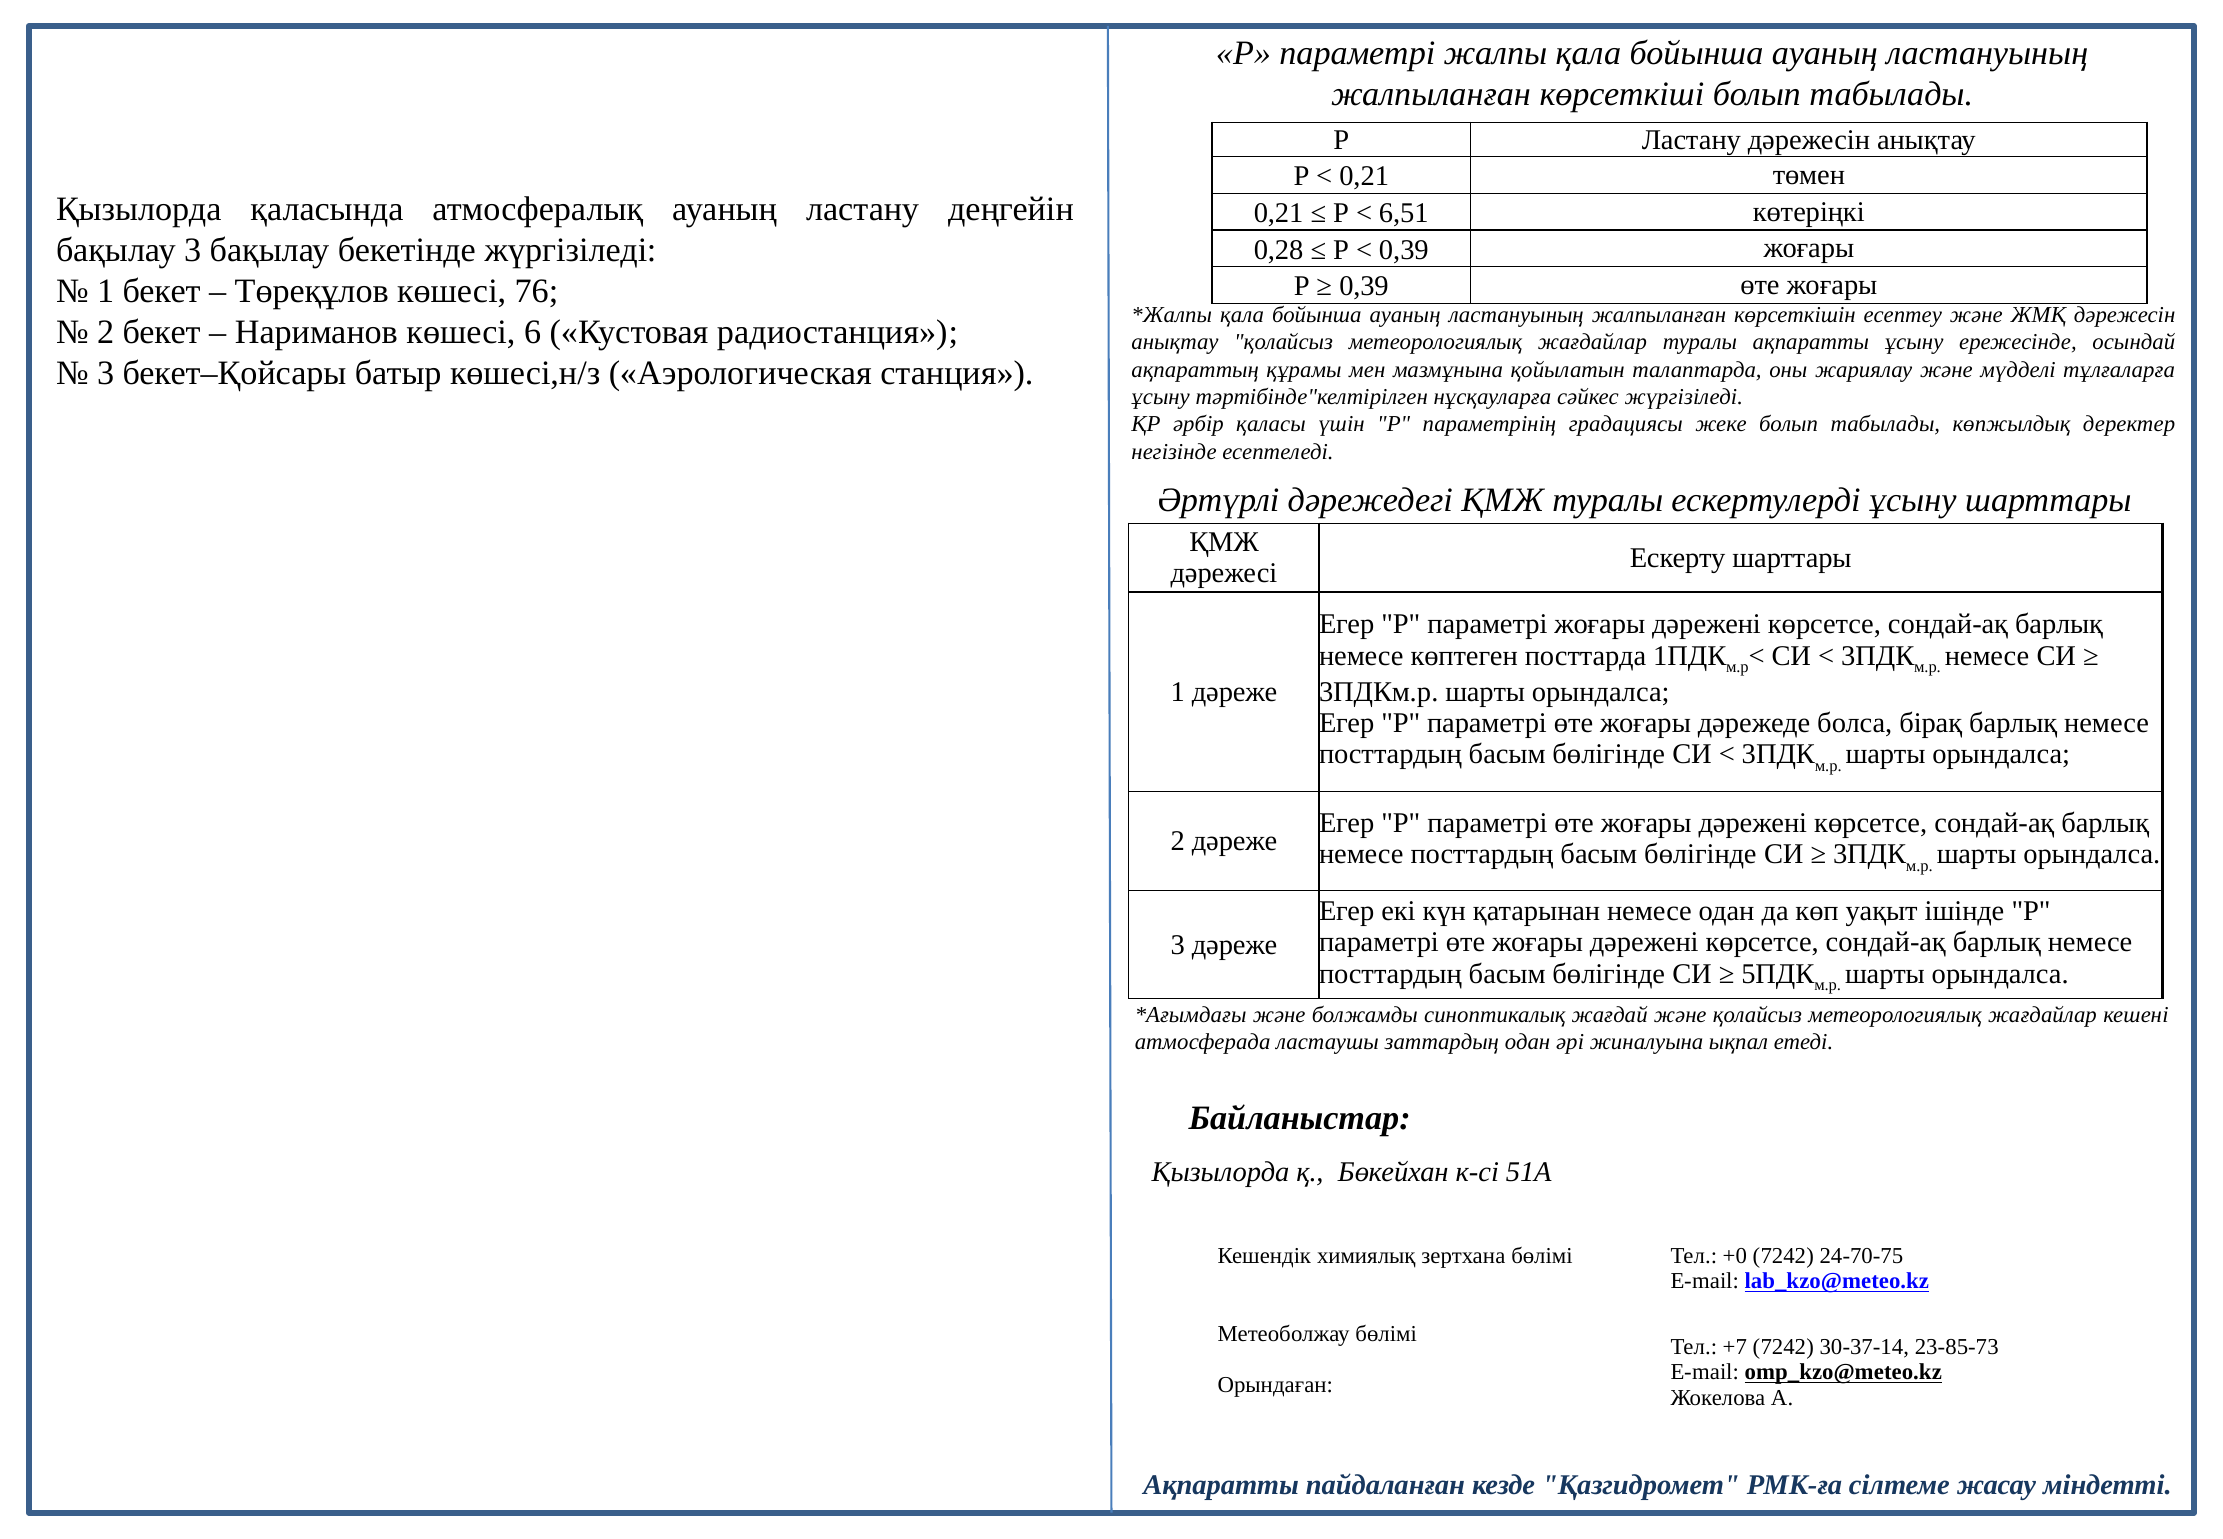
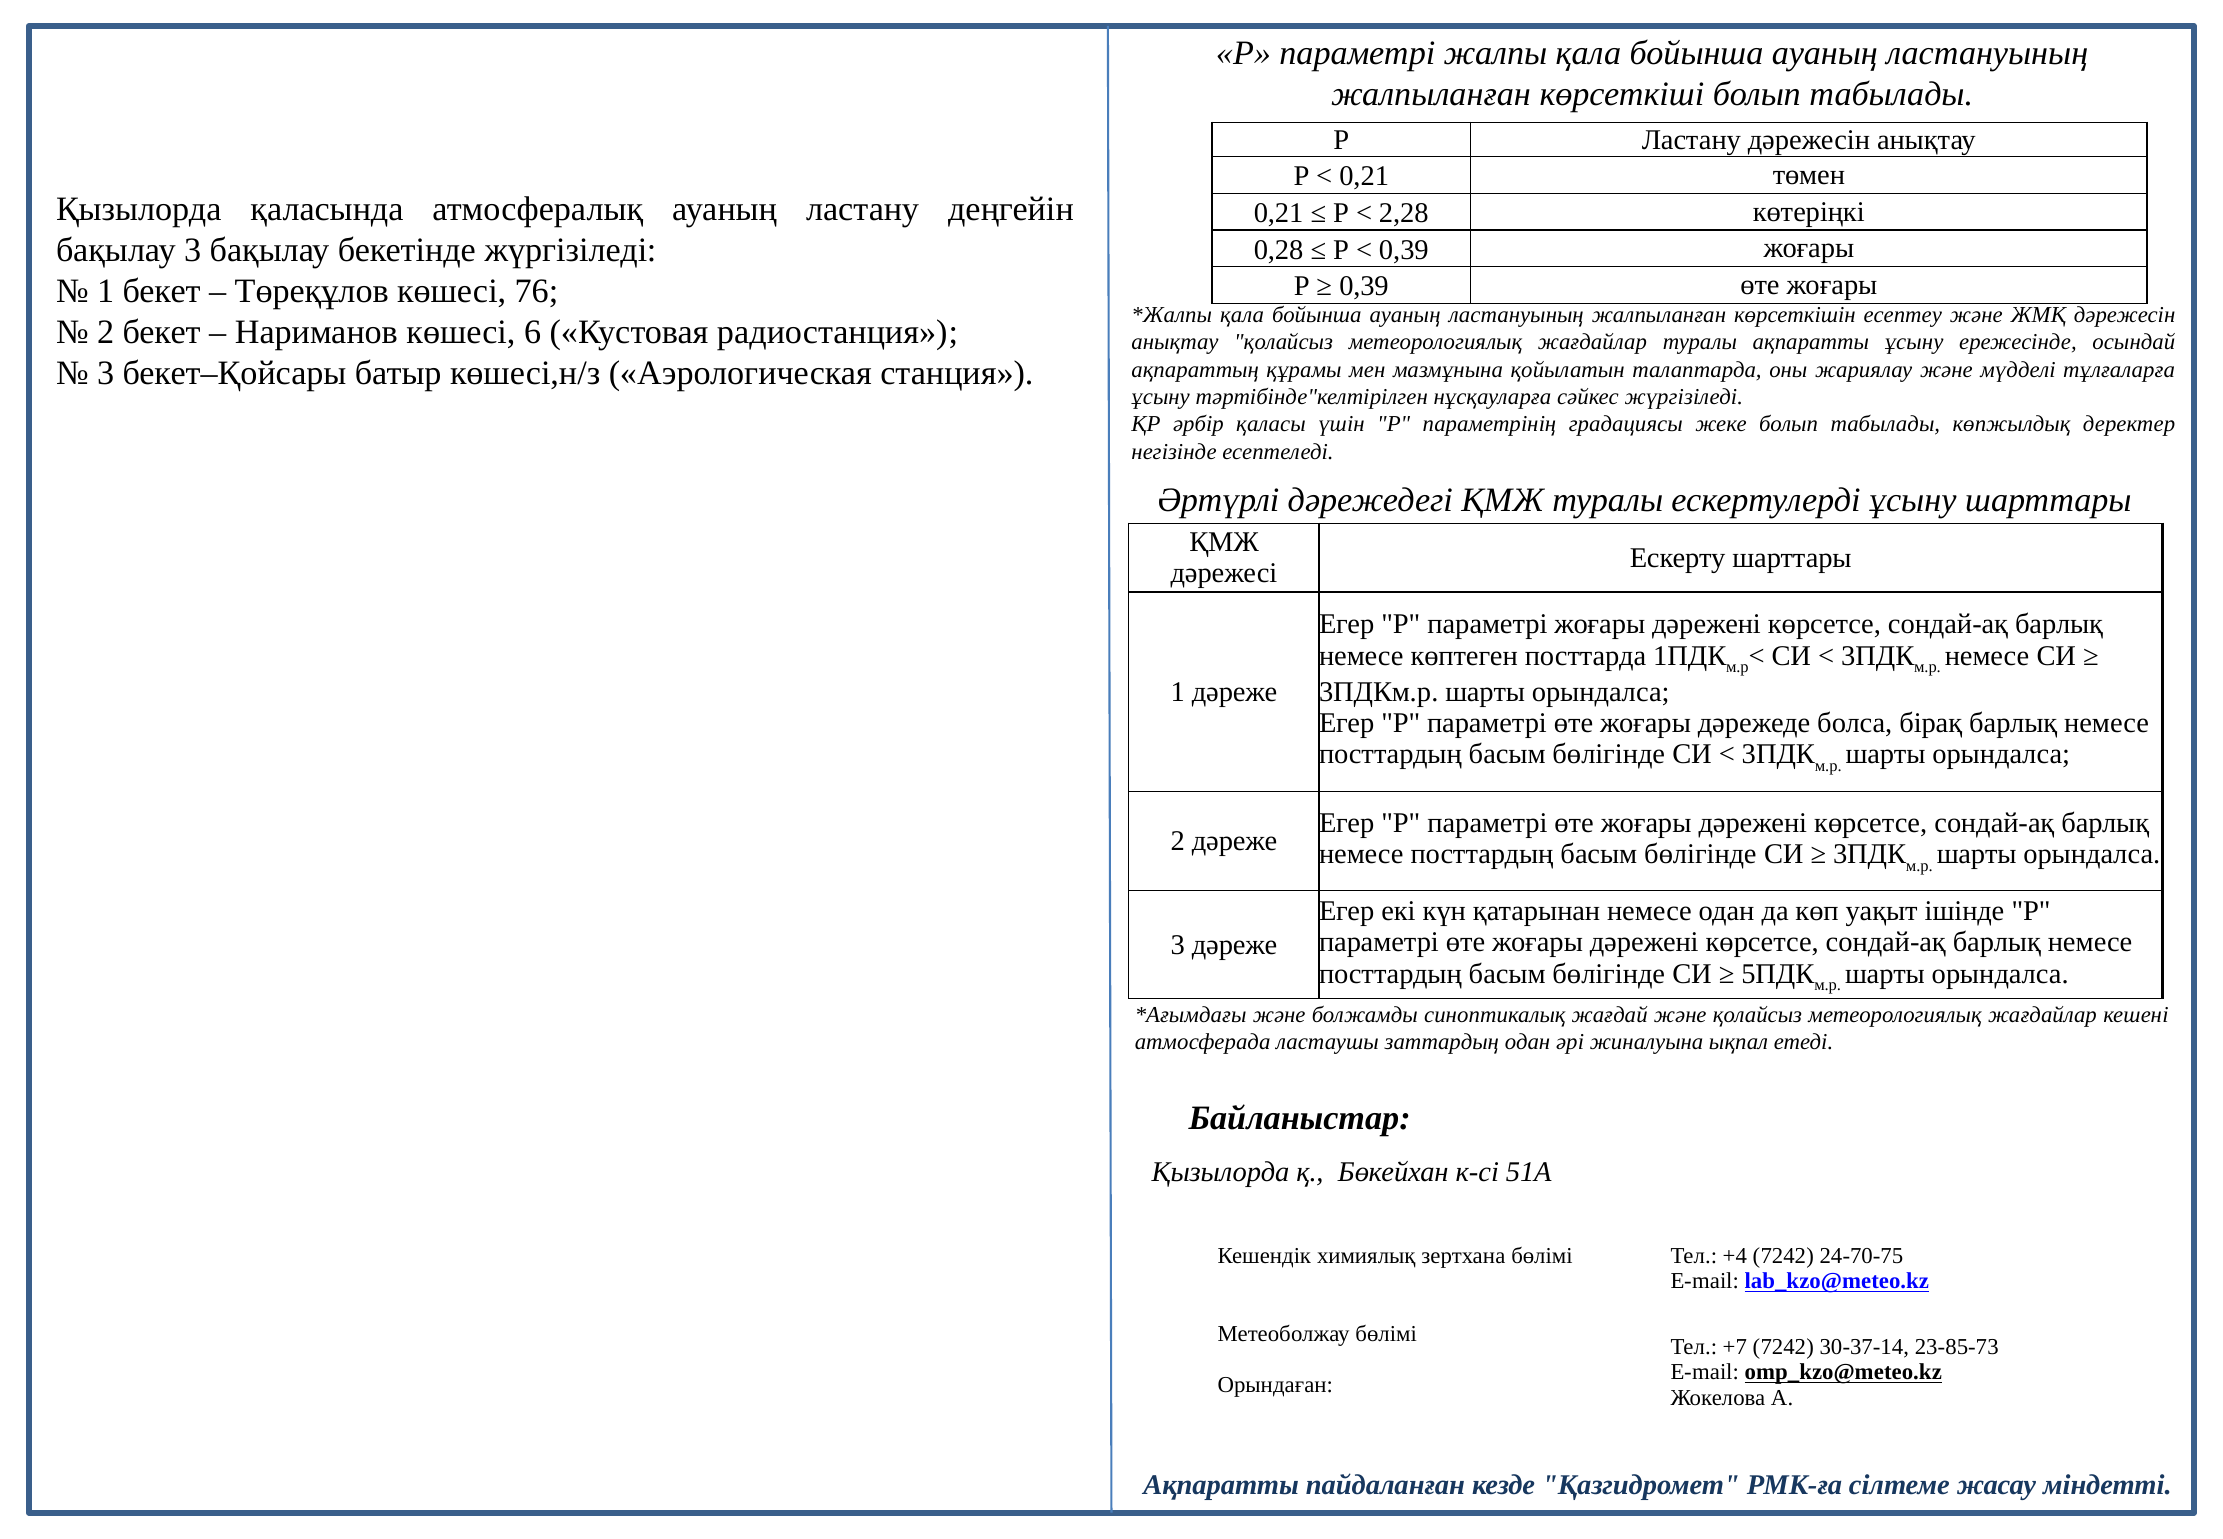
6,51: 6,51 -> 2,28
+0: +0 -> +4
